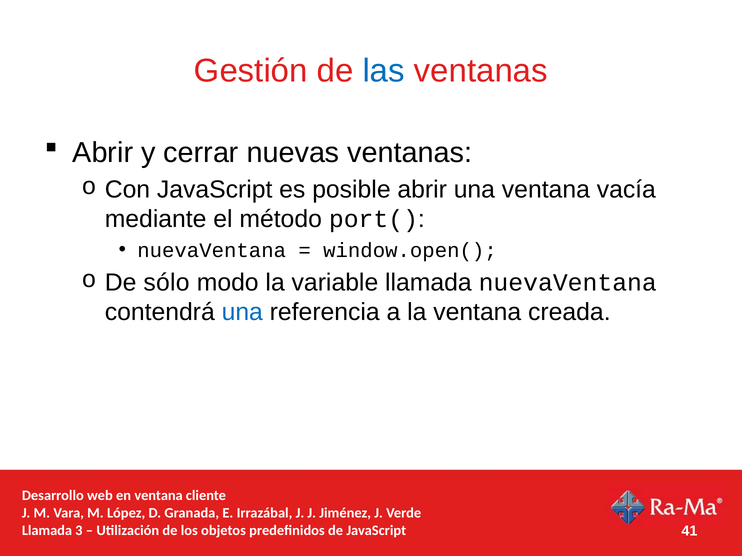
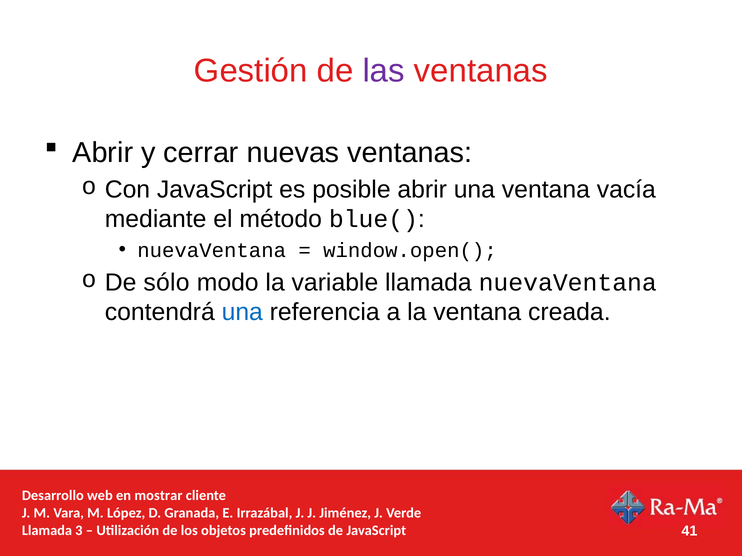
las colour: blue -> purple
port(: port( -> blue(
en ventana: ventana -> mostrar
